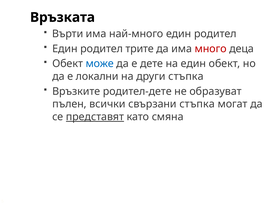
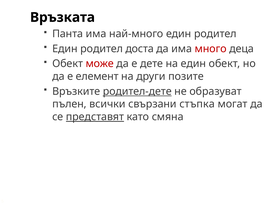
Върти: Върти -> Панта
трите: трите -> доста
може colour: blue -> red
локални: локални -> елемент
други стъпка: стъпка -> позите
родител-дете underline: none -> present
